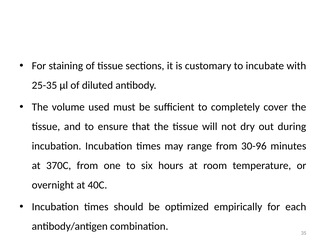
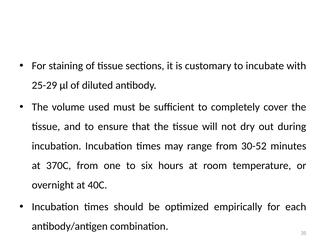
25-35: 25-35 -> 25-29
30-96: 30-96 -> 30-52
